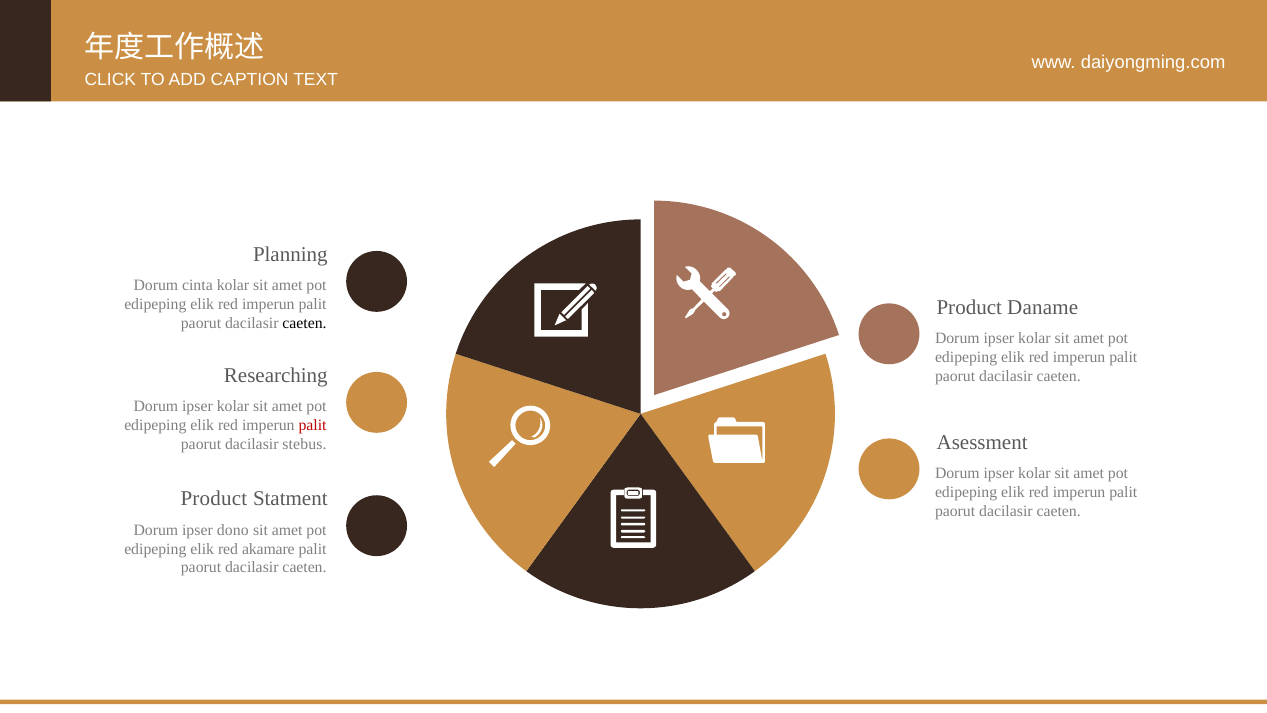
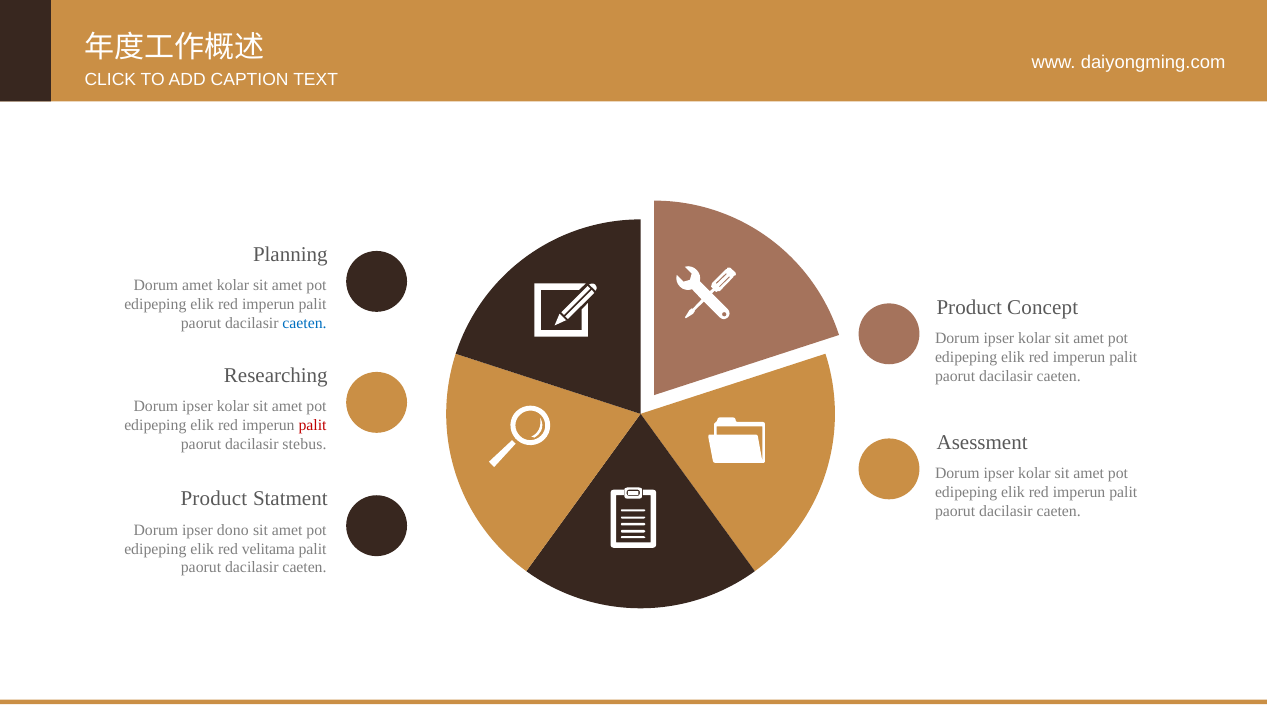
Dorum cinta: cinta -> amet
Daname: Daname -> Concept
caeten at (305, 323) colour: black -> blue
akamare: akamare -> velitama
